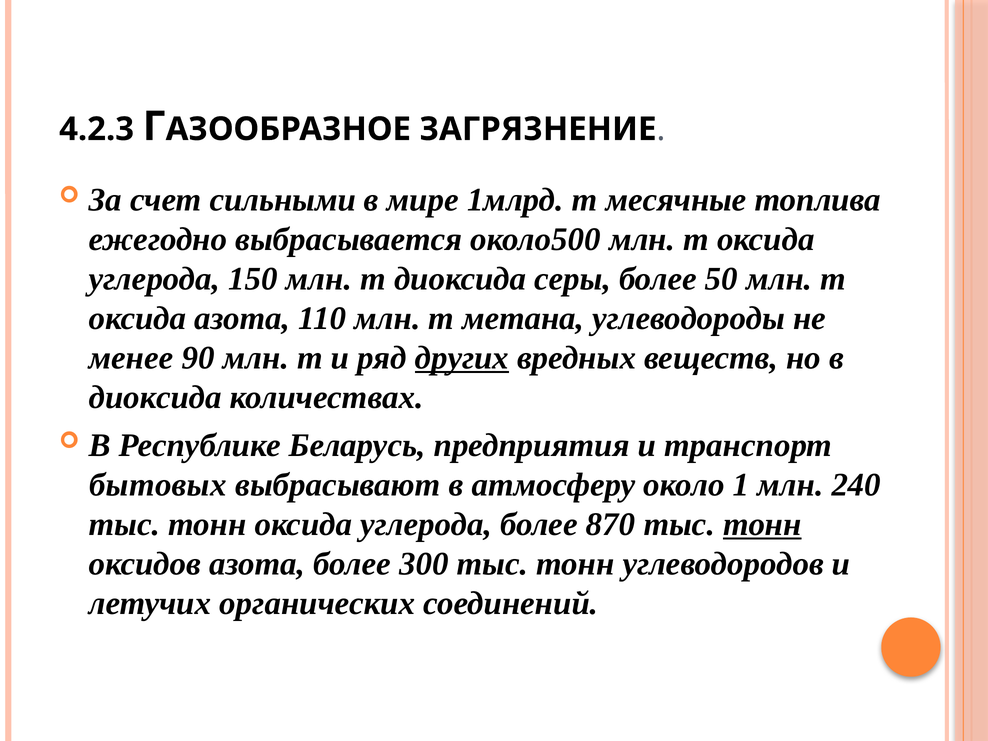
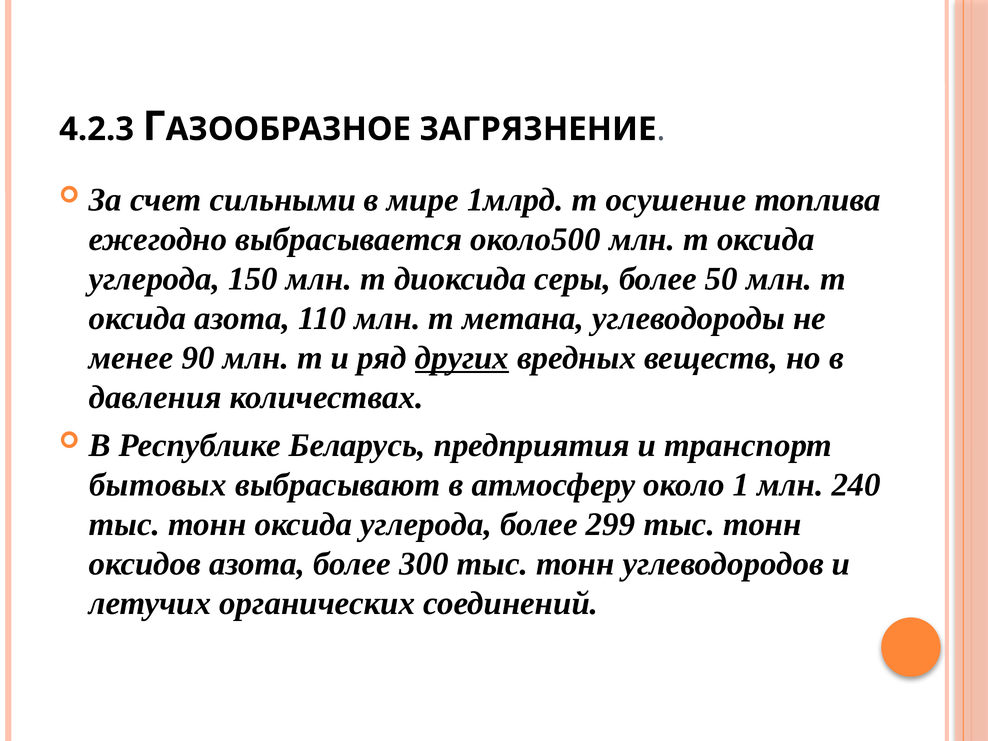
месячные: месячные -> осушение
диоксида at (155, 397): диоксида -> давления
870: 870 -> 299
тонн at (762, 524) underline: present -> none
